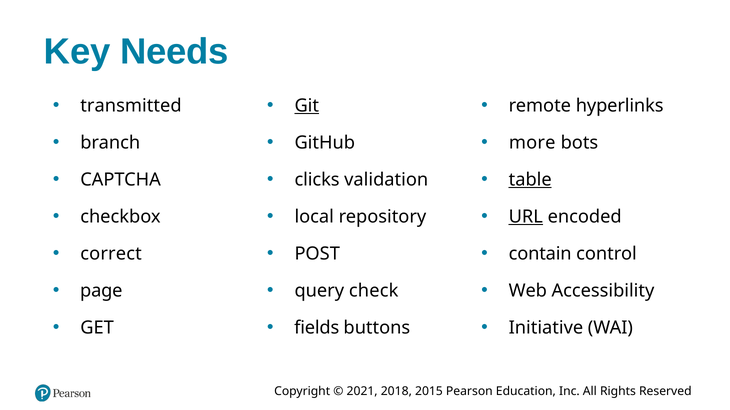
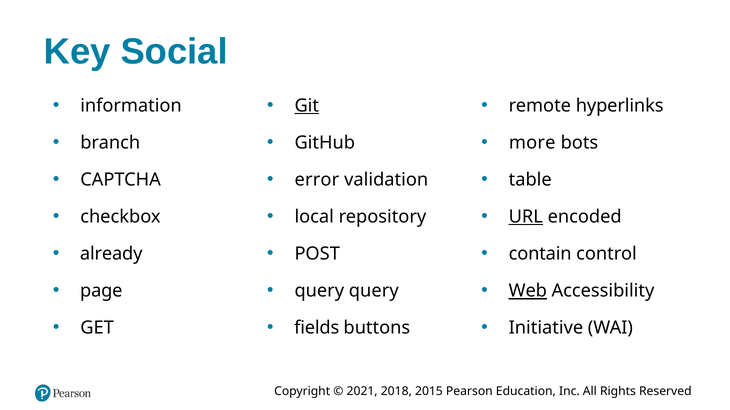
Needs: Needs -> Social
transmitted: transmitted -> information
clicks: clicks -> error
table underline: present -> none
correct: correct -> already
query check: check -> query
Web underline: none -> present
